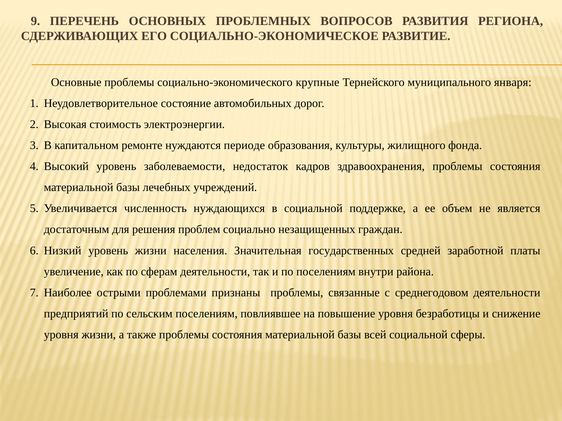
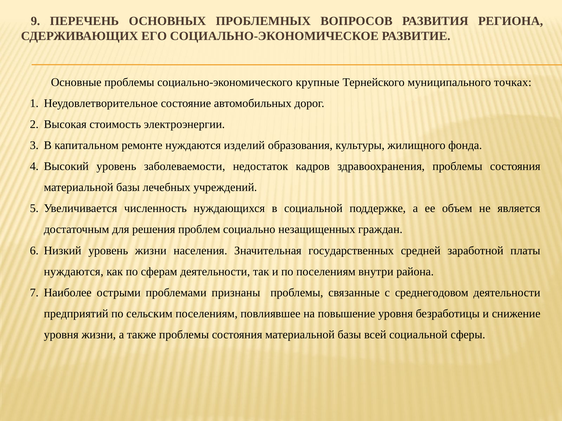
января: января -> точках
периоде: периоде -> изделий
увеличение at (74, 272): увеличение -> нуждаются
